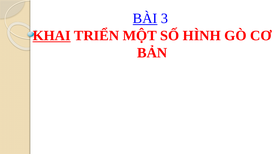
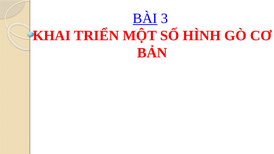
KHAI underline: present -> none
